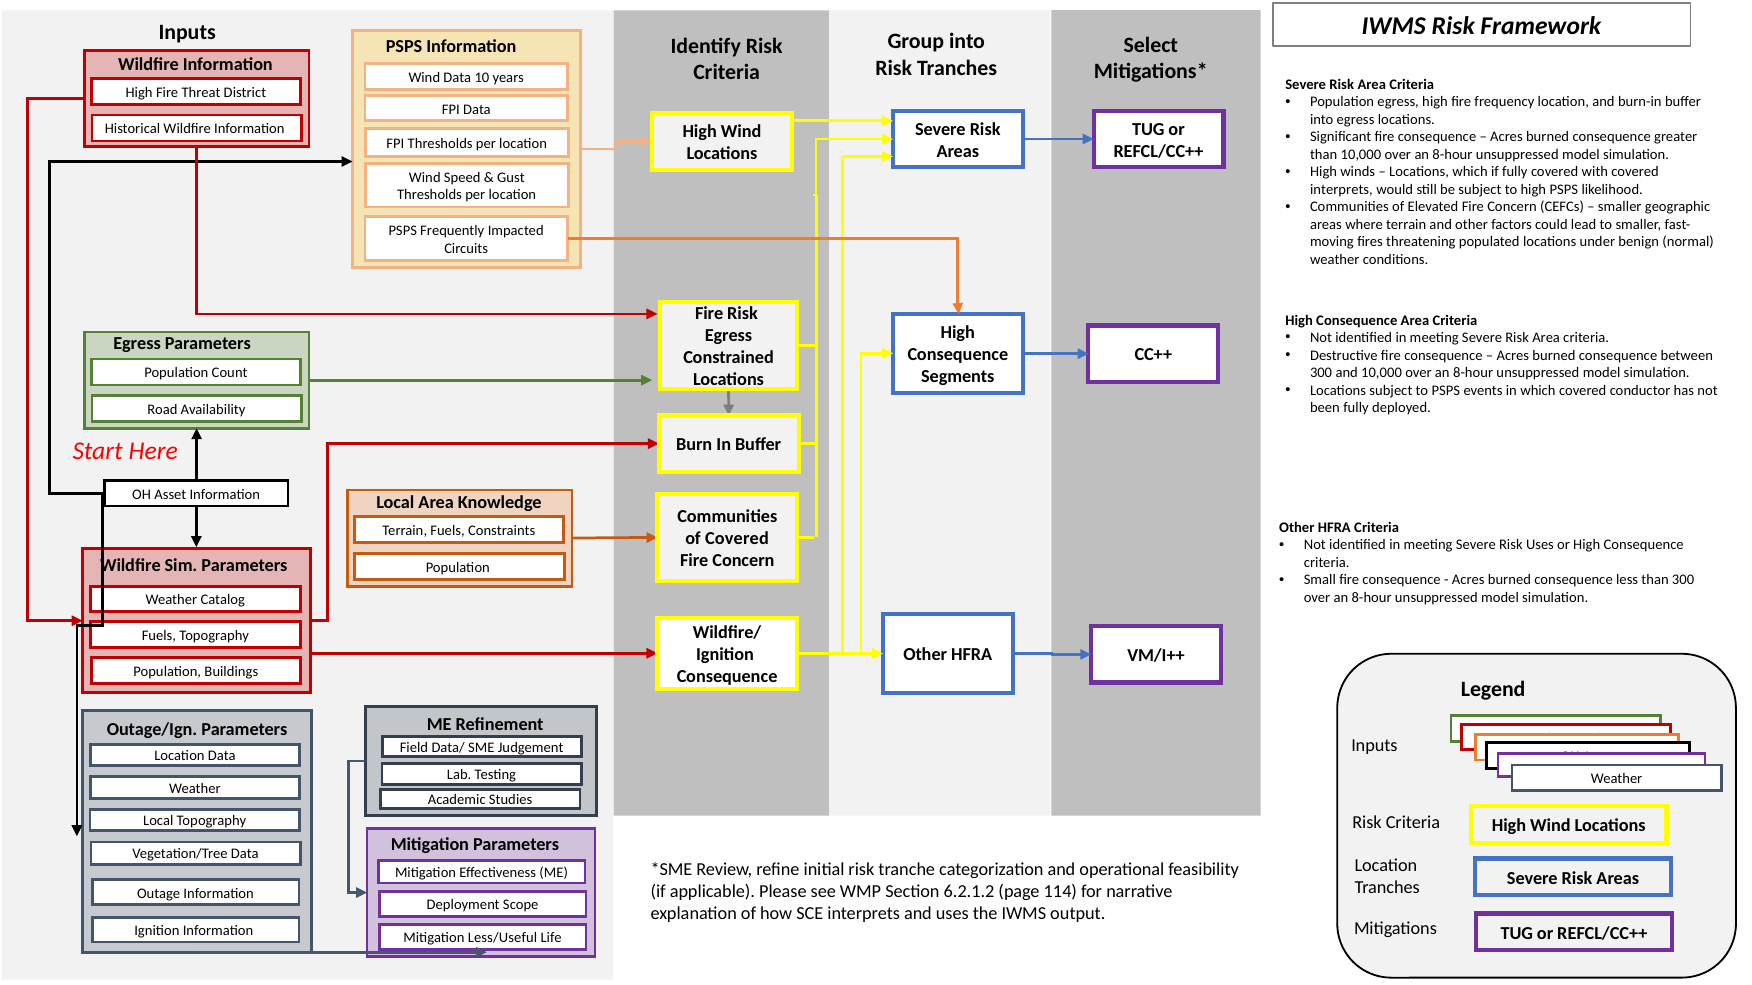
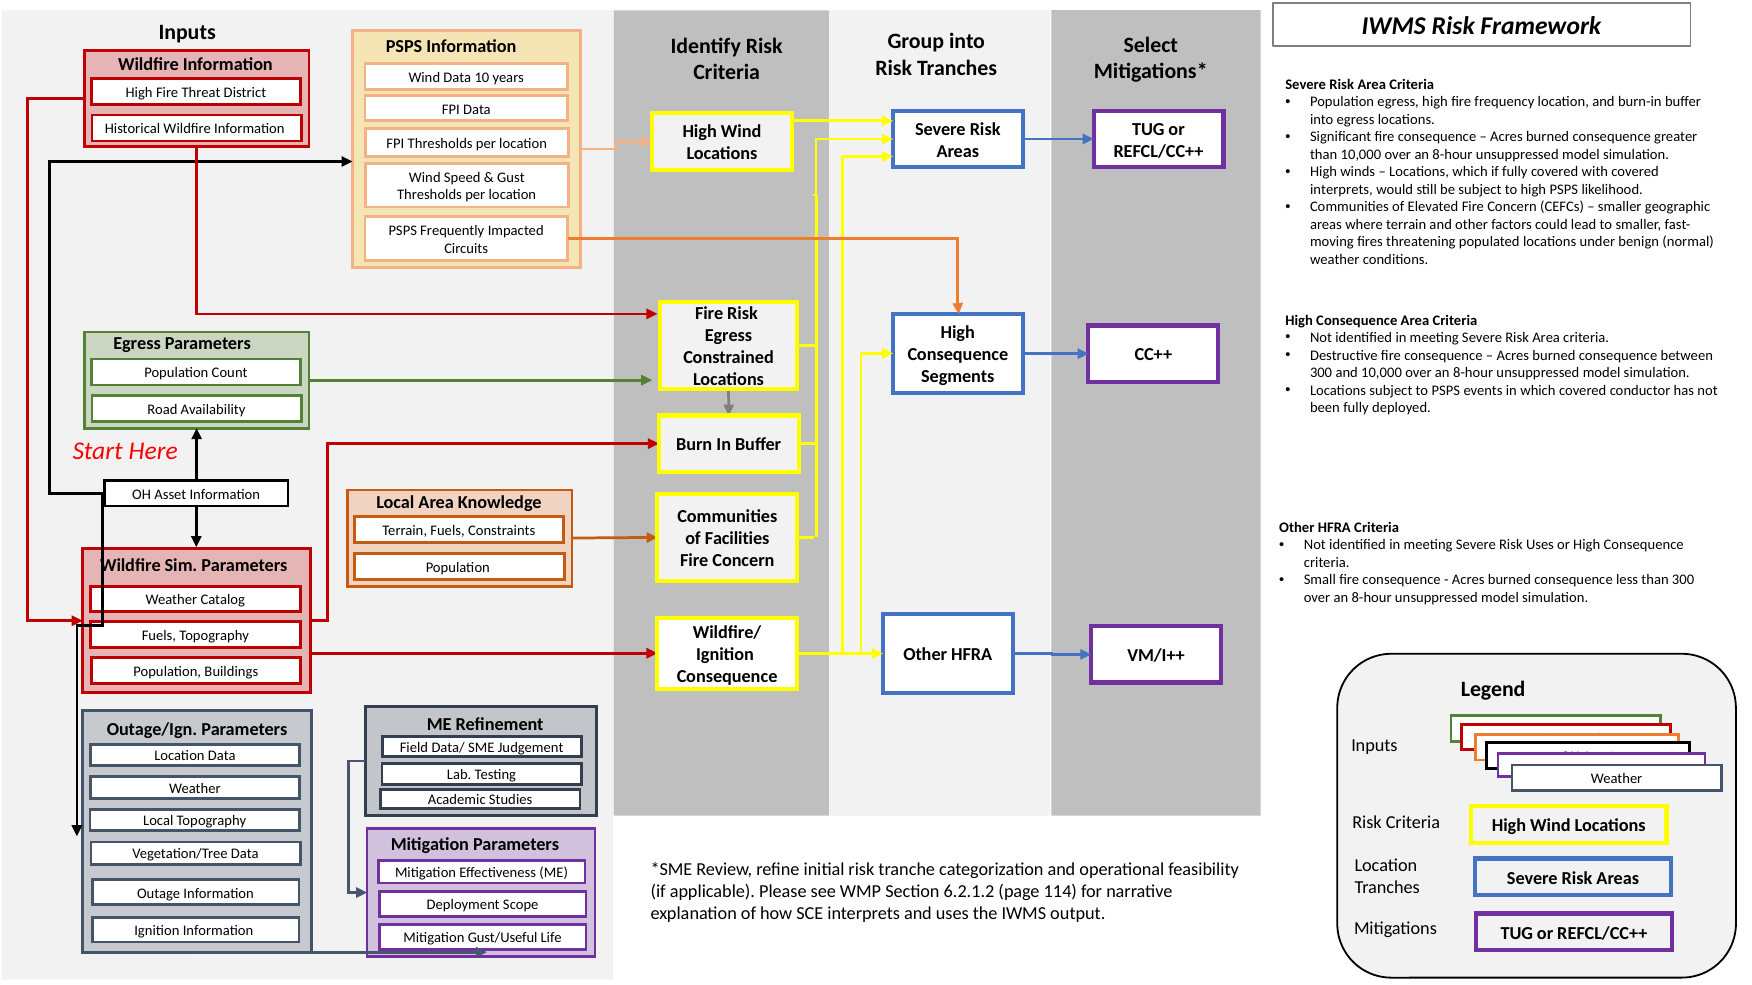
of Covered: Covered -> Facilities
Less/Useful: Less/Useful -> Gust/Useful
